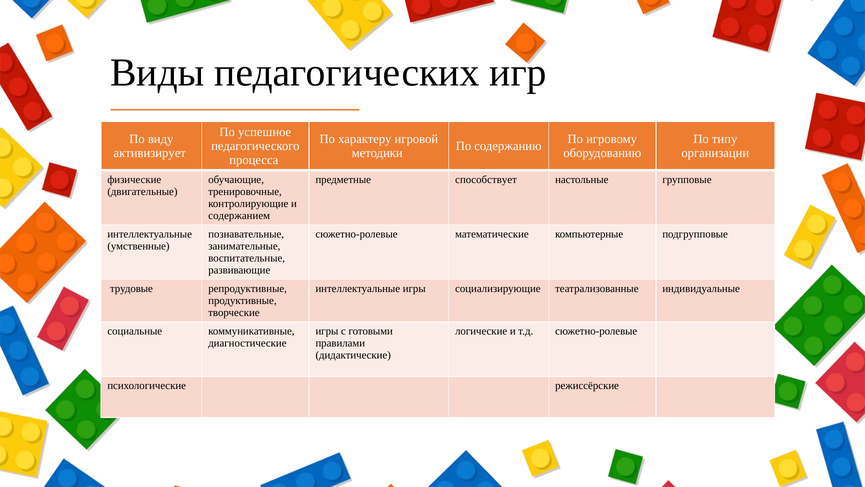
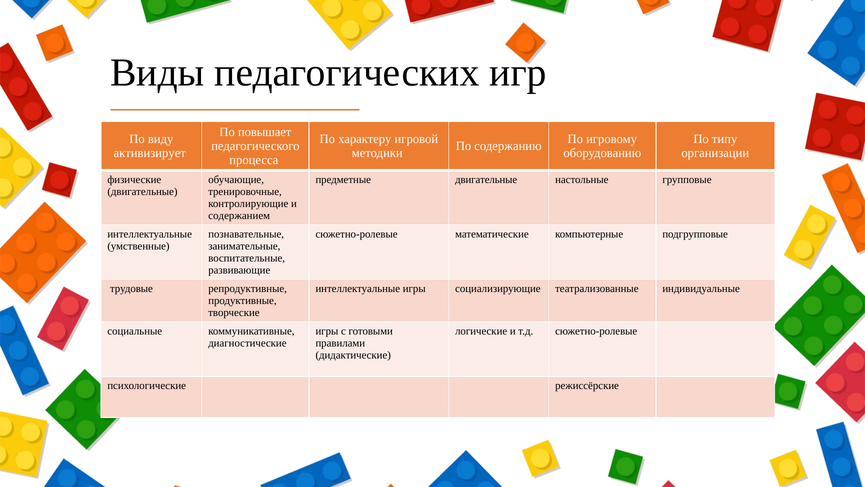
успешное: успешное -> повышает
предметные способствует: способствует -> двигательные
